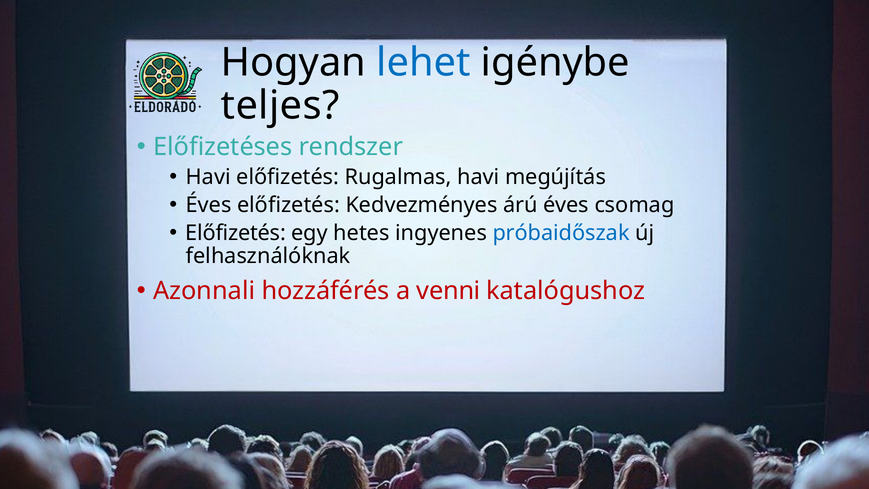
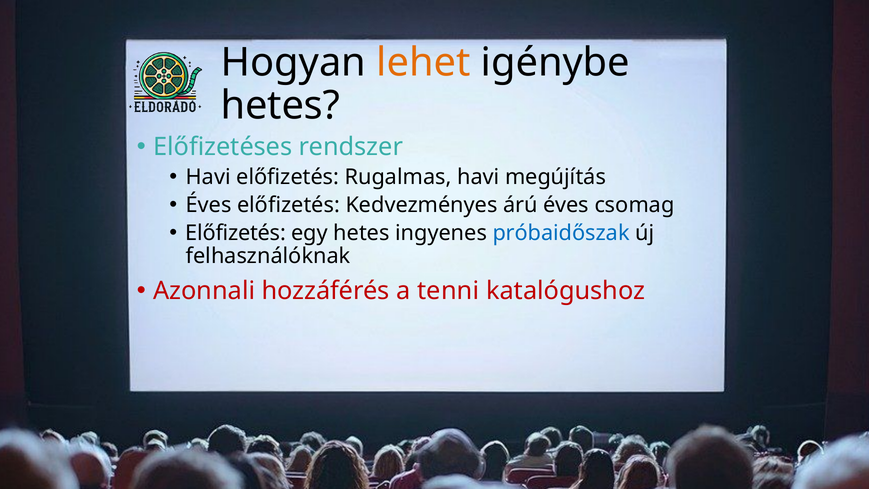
lehet colour: blue -> orange
teljes at (280, 106): teljes -> hetes
venni: venni -> tenni
